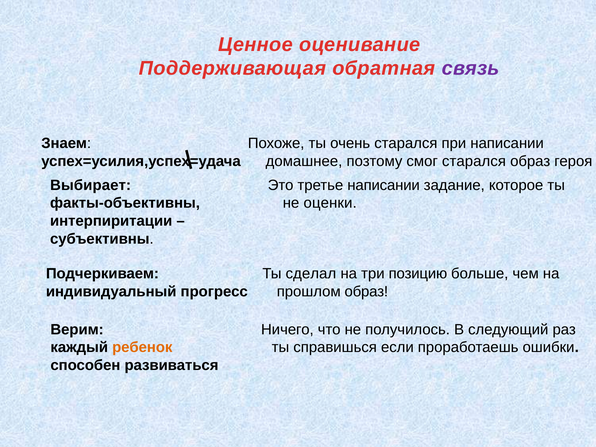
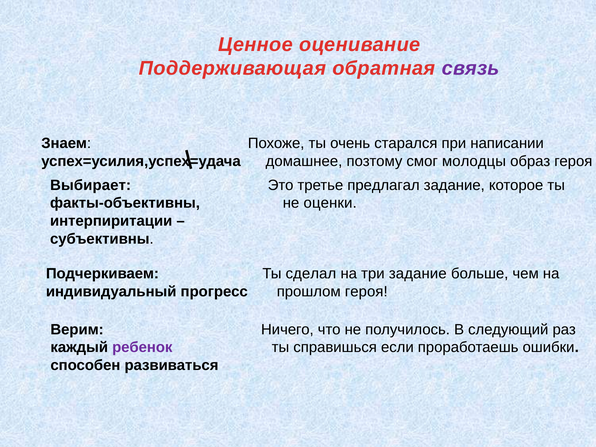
смог старался: старался -> молодцы
третье написании: написании -> предлагал
три позицию: позицию -> задание
прошлом образ: образ -> героя
ребенок colour: orange -> purple
